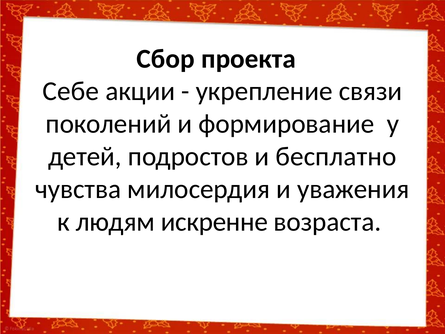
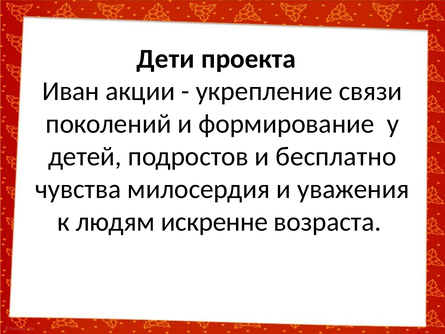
Сбор: Сбор -> Дети
Себе: Себе -> Иван
